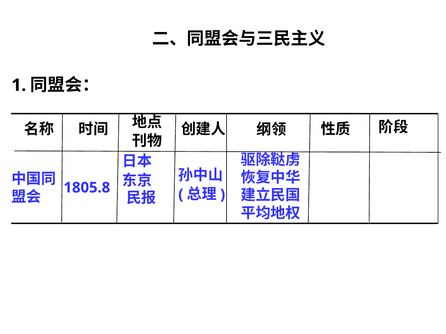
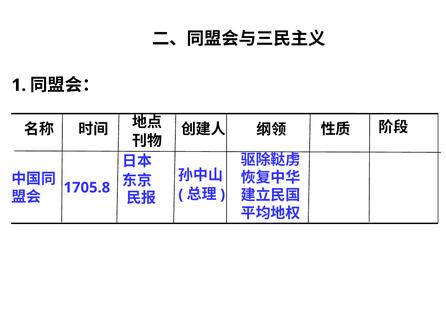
1805.8: 1805.8 -> 1705.8
